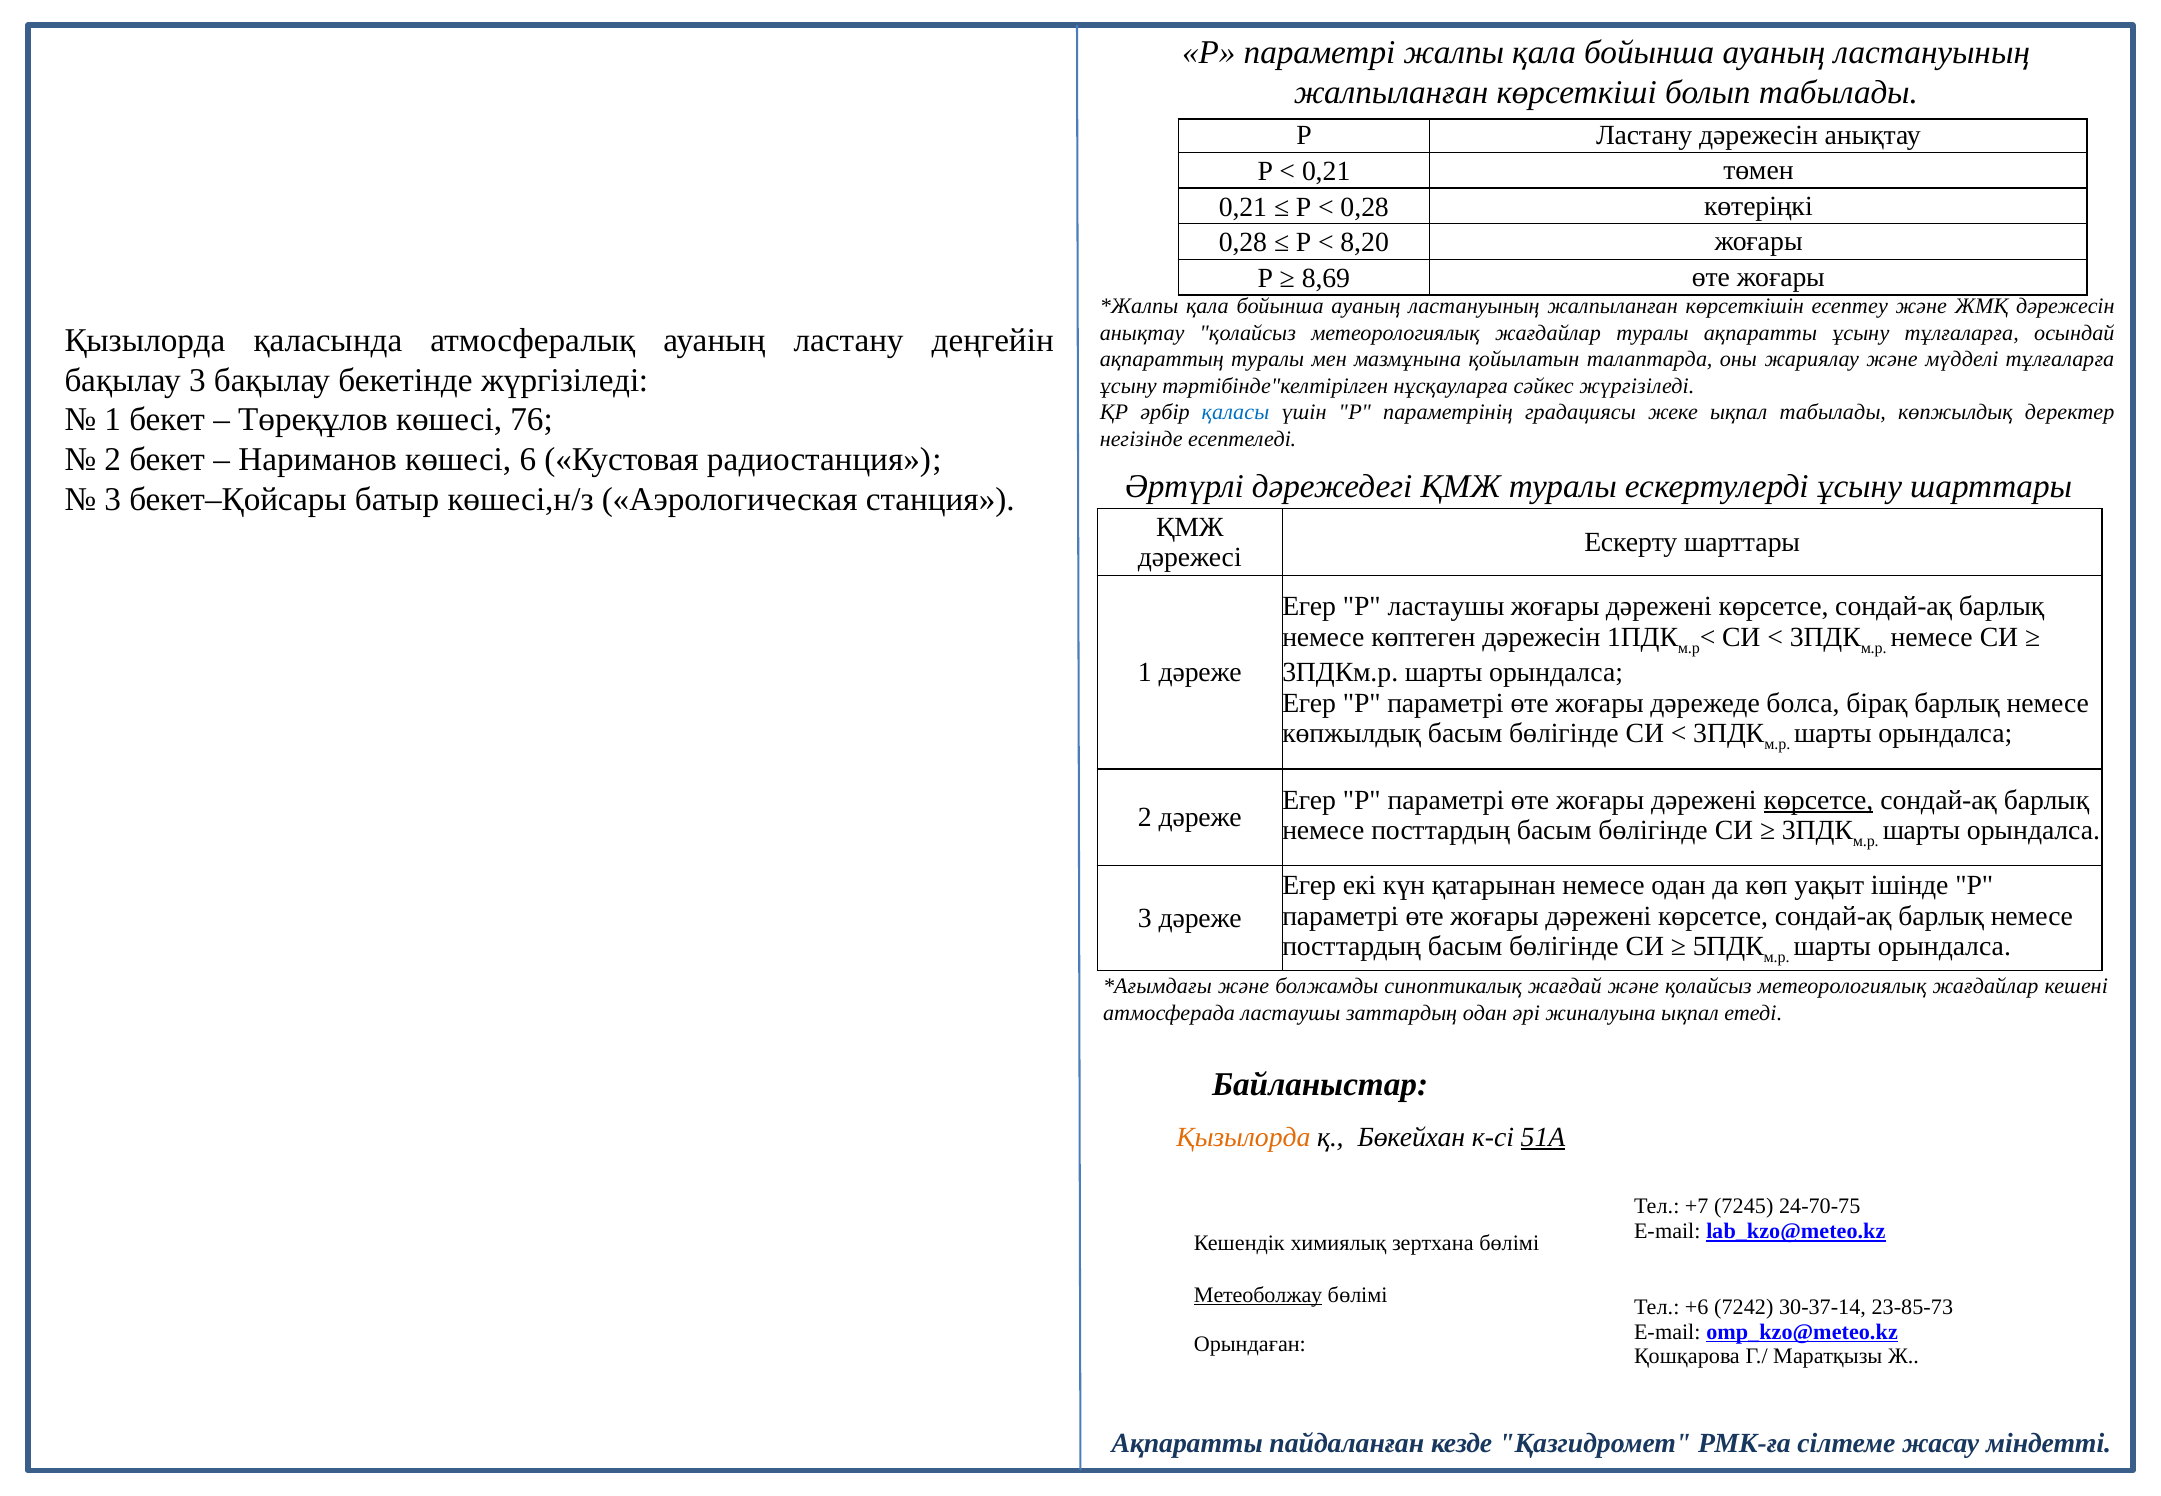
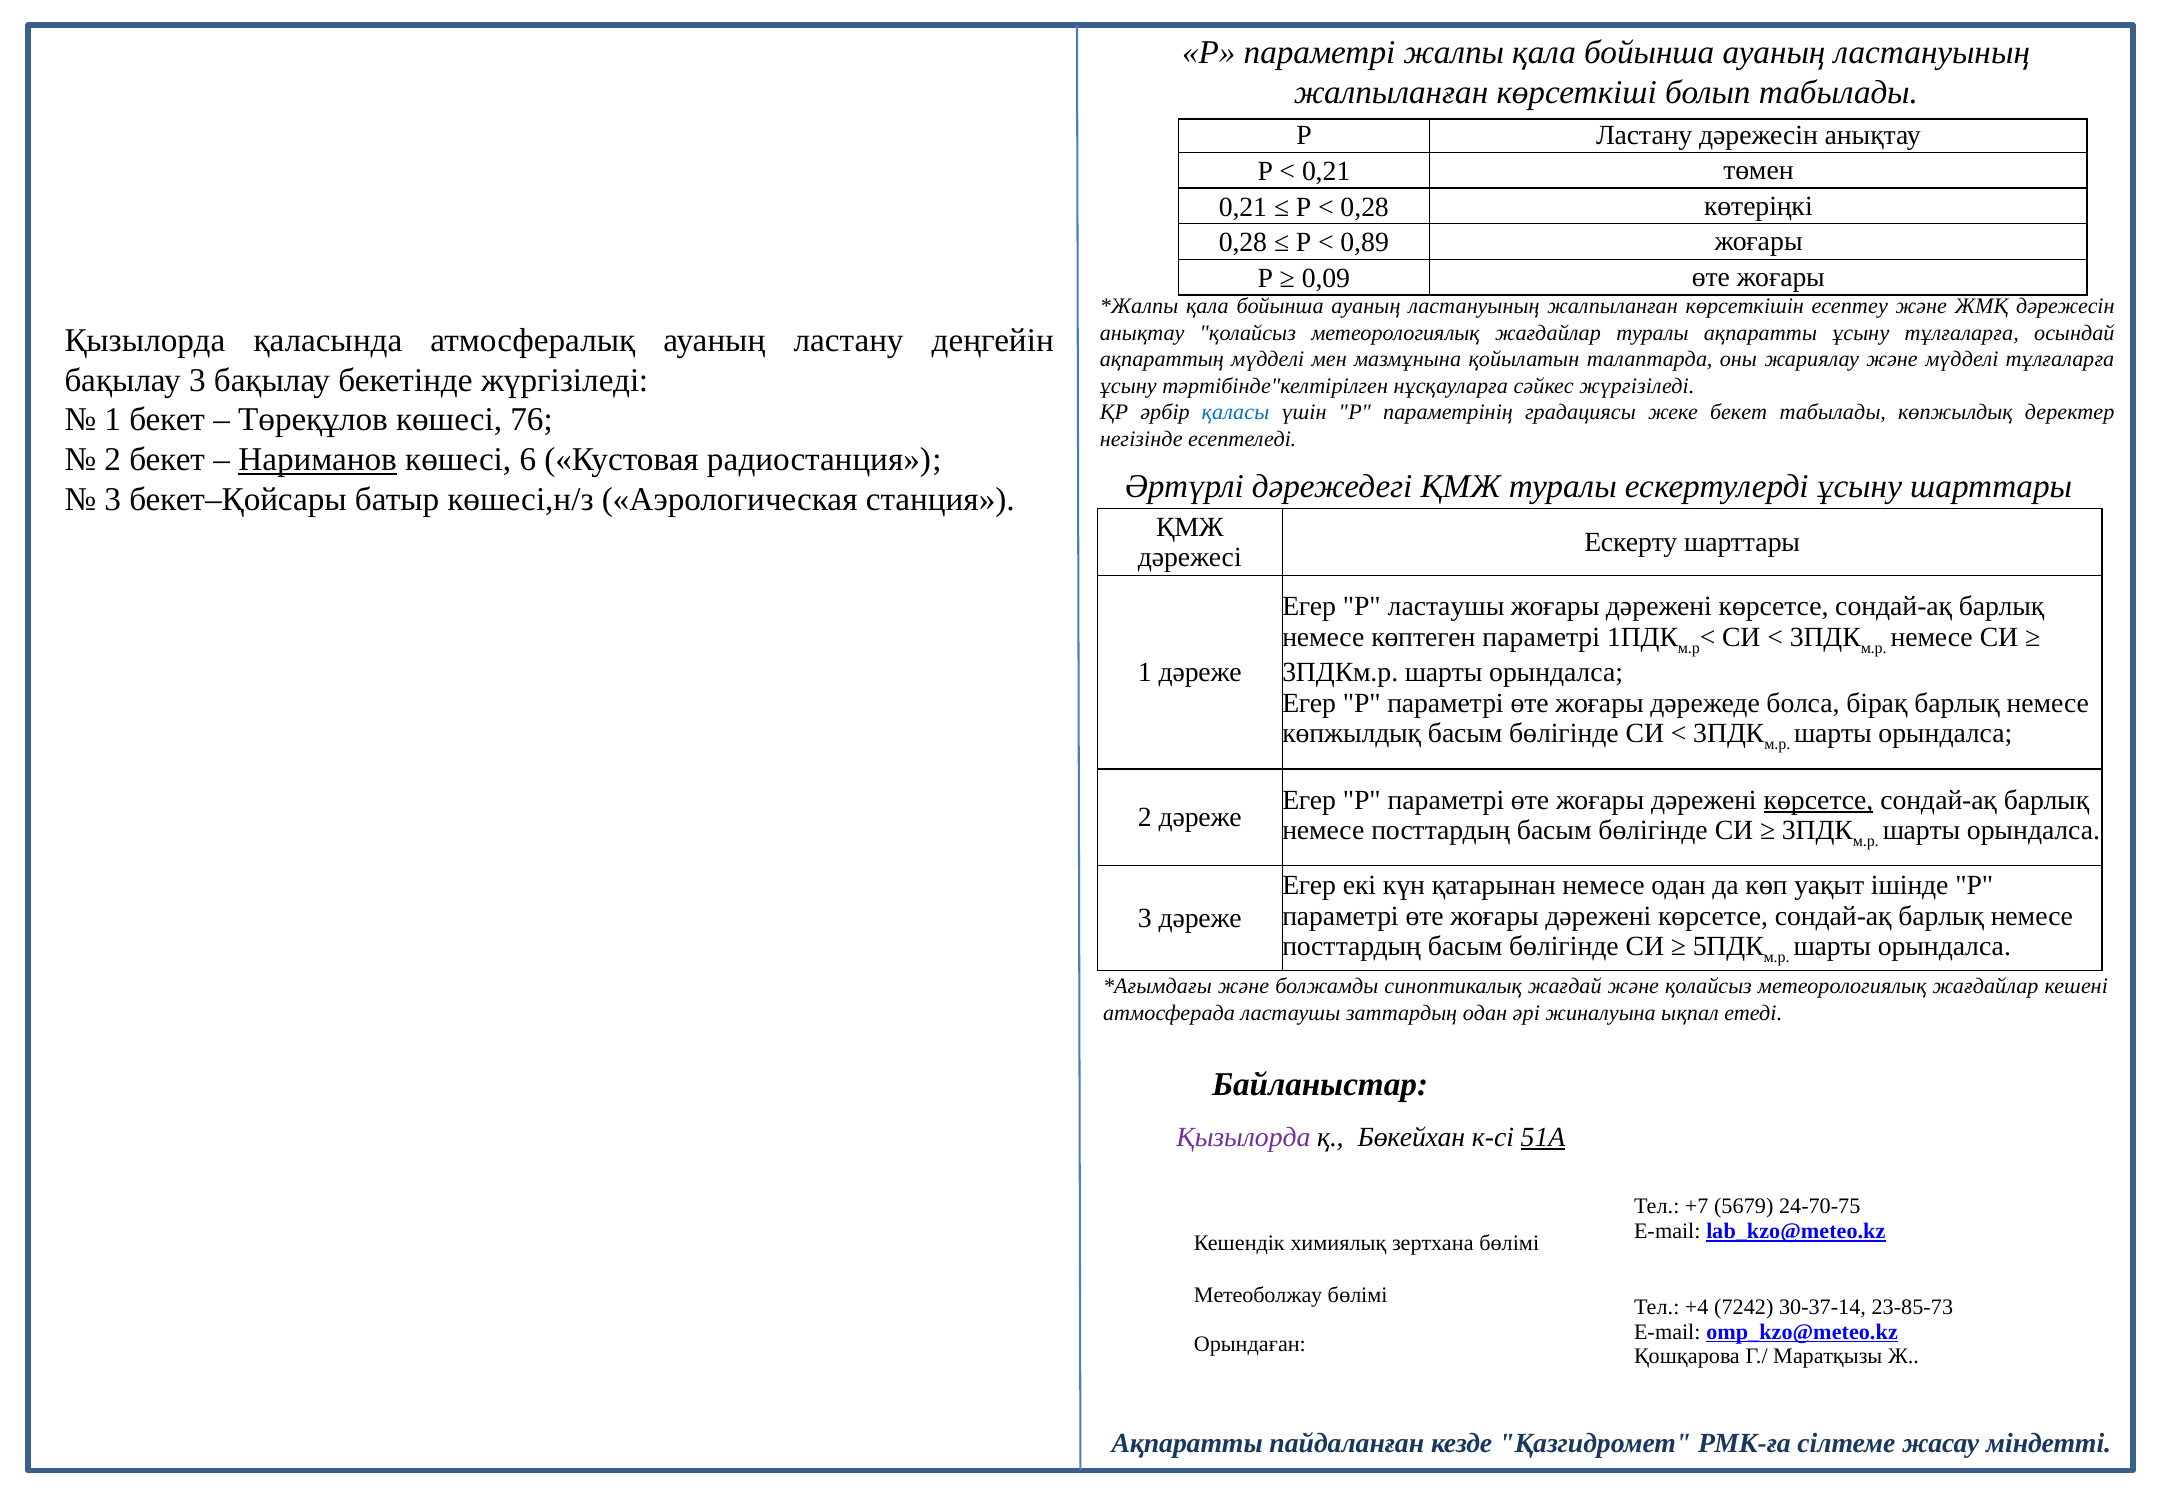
8,20: 8,20 -> 0,89
8,69: 8,69 -> 0,09
ақпараттың туралы: туралы -> мүдделі
жеке ықпал: ықпал -> бекет
Нариманов underline: none -> present
көптеген дәрежесін: дәрежесін -> параметрі
Қызылорда at (1243, 1137) colour: orange -> purple
7245: 7245 -> 5679
Метеоболжау underline: present -> none
+6: +6 -> +4
